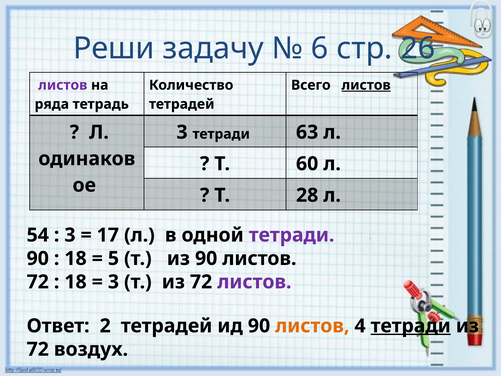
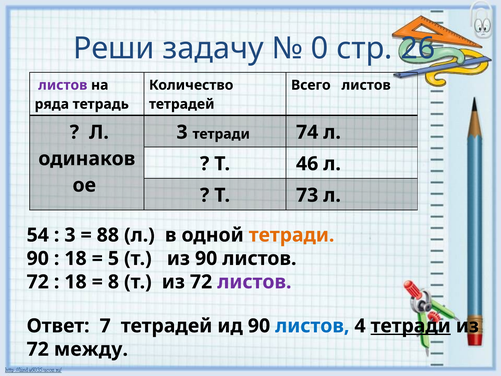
6: 6 -> 0
листов at (366, 85) underline: present -> none
63: 63 -> 74
60: 60 -> 46
28: 28 -> 73
17: 17 -> 88
тетради at (292, 235) colour: purple -> orange
3 at (113, 282): 3 -> 8
2: 2 -> 7
листов at (312, 326) colour: orange -> blue
воздух: воздух -> между
